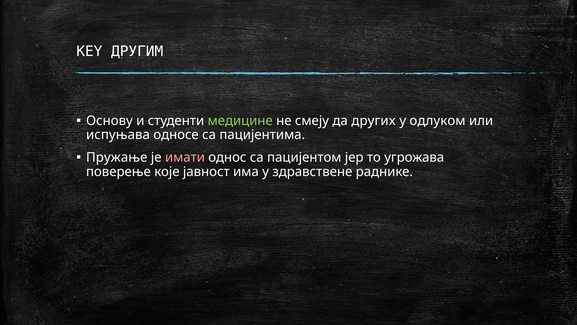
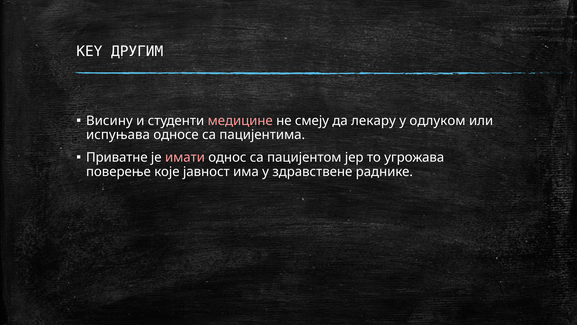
Основу: Основу -> Висину
медицине colour: light green -> pink
других: других -> лекару
Пружање: Пружање -> Приватне
